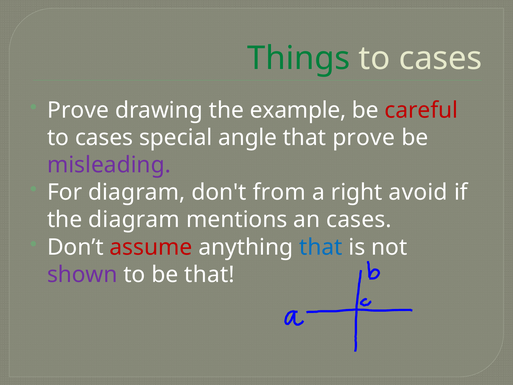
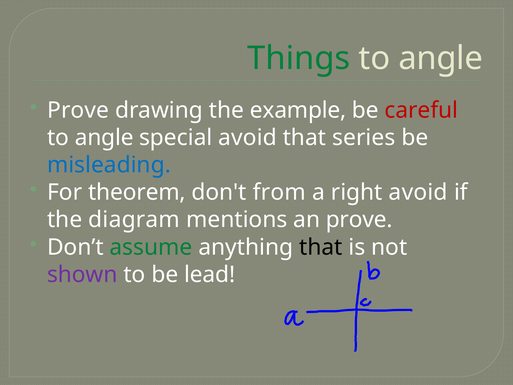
cases at (441, 58): cases -> angle
cases at (104, 138): cases -> angle
special angle: angle -> avoid
that prove: prove -> series
misleading colour: purple -> blue
For diagram: diagram -> theorem
an cases: cases -> prove
assume colour: red -> green
that at (321, 247) colour: blue -> black
be that: that -> lead
